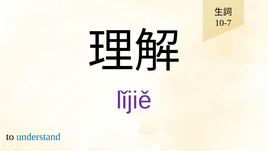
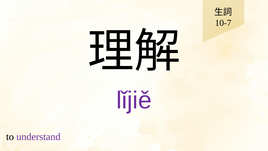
understand colour: blue -> purple
